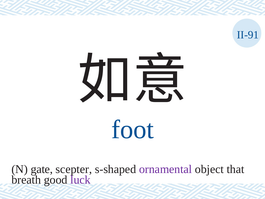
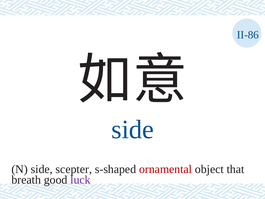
II-91: II-91 -> II-86
foot at (133, 129): foot -> side
N gate: gate -> side
ornamental colour: purple -> red
